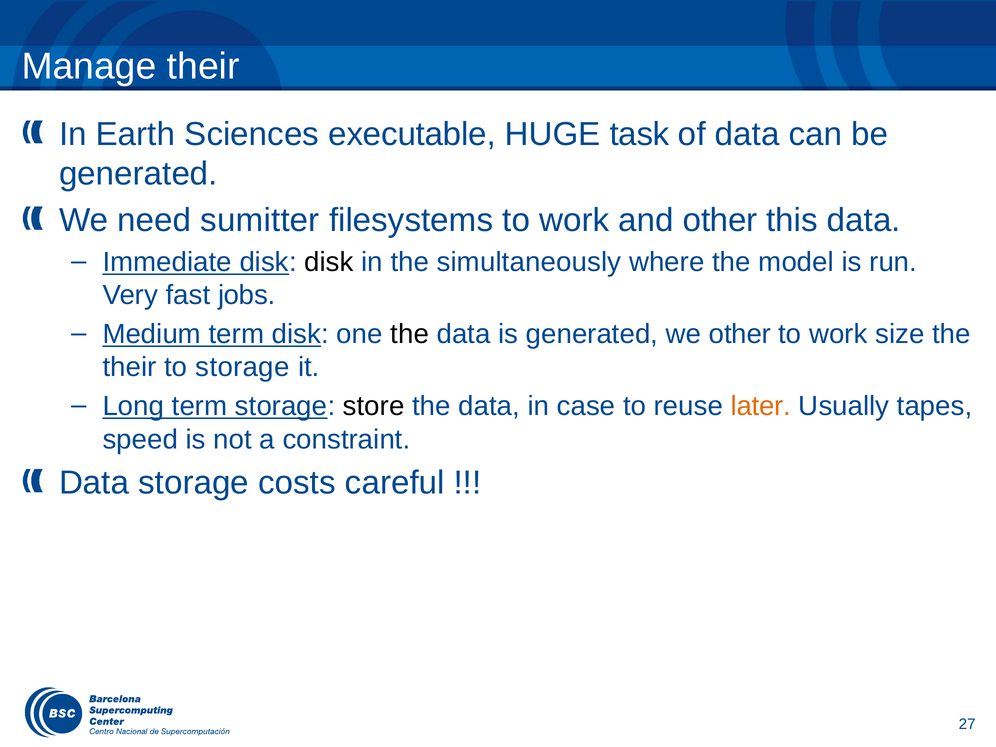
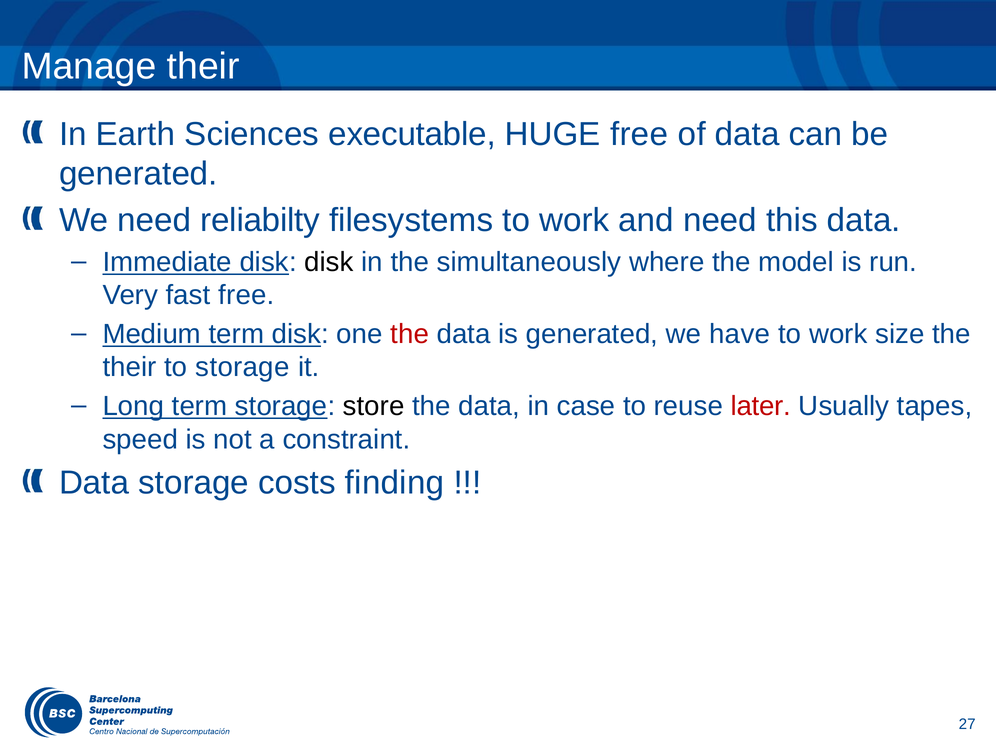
HUGE task: task -> free
sumitter: sumitter -> reliabilty
and other: other -> need
fast jobs: jobs -> free
the at (410, 334) colour: black -> red
we other: other -> have
later colour: orange -> red
careful: careful -> finding
